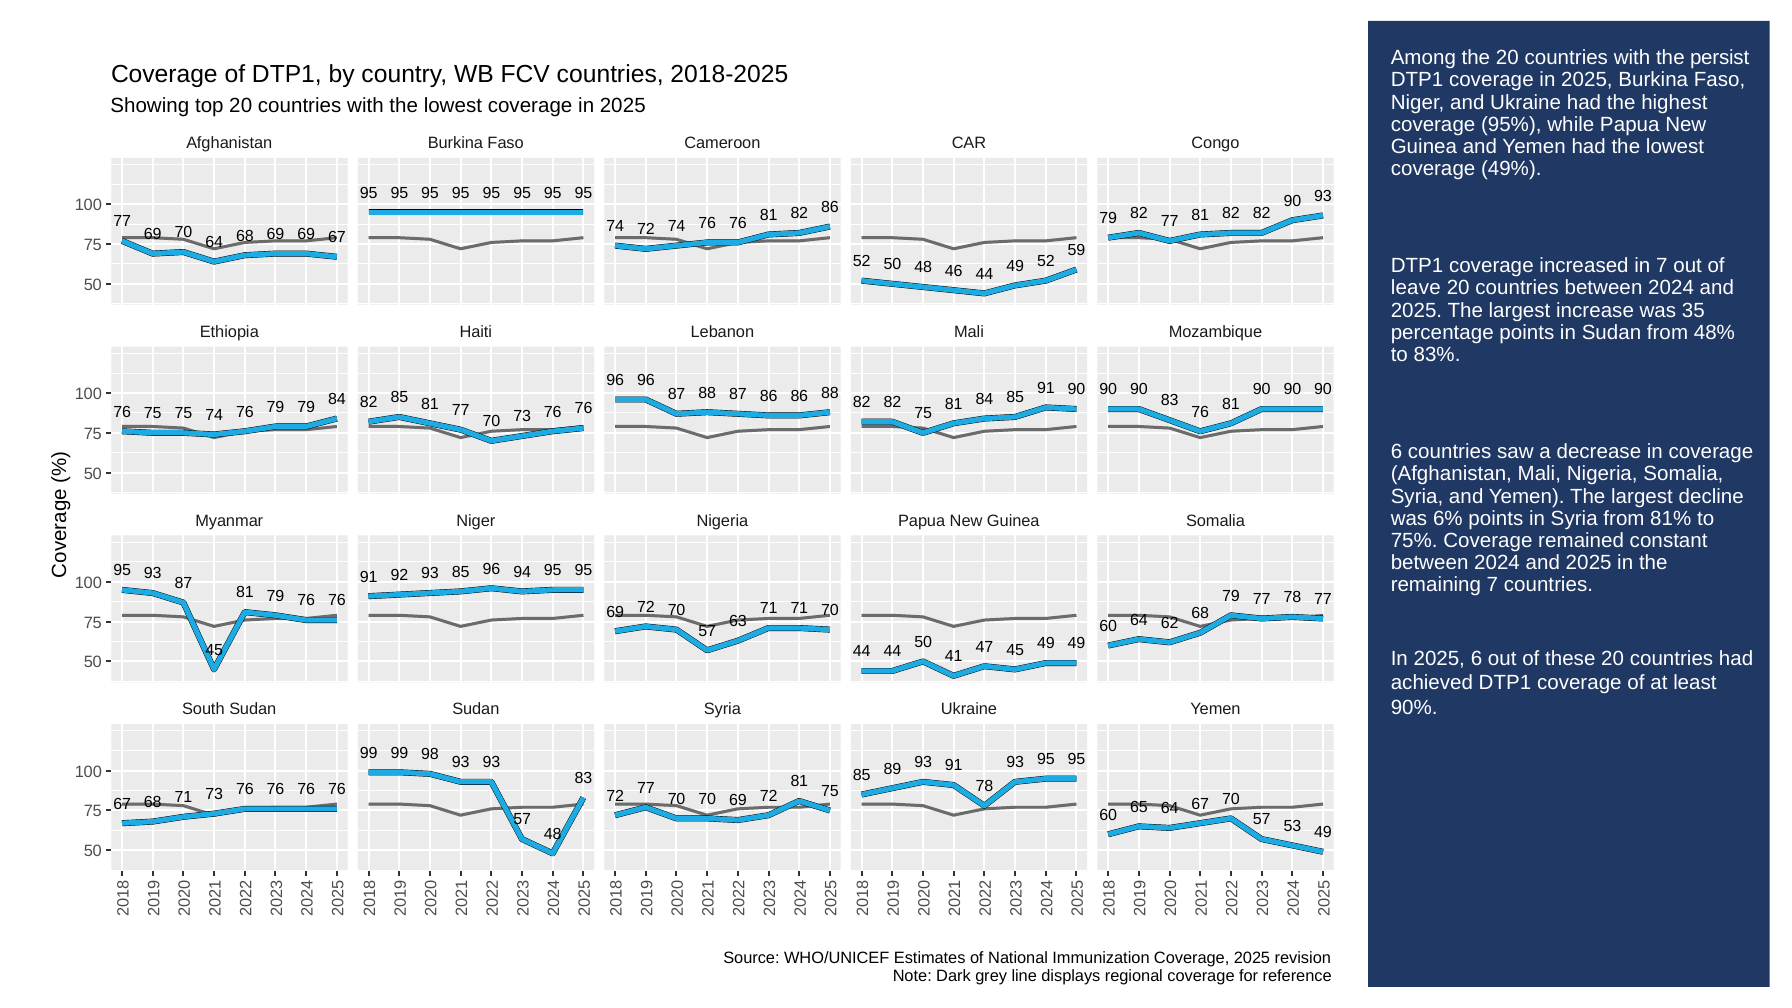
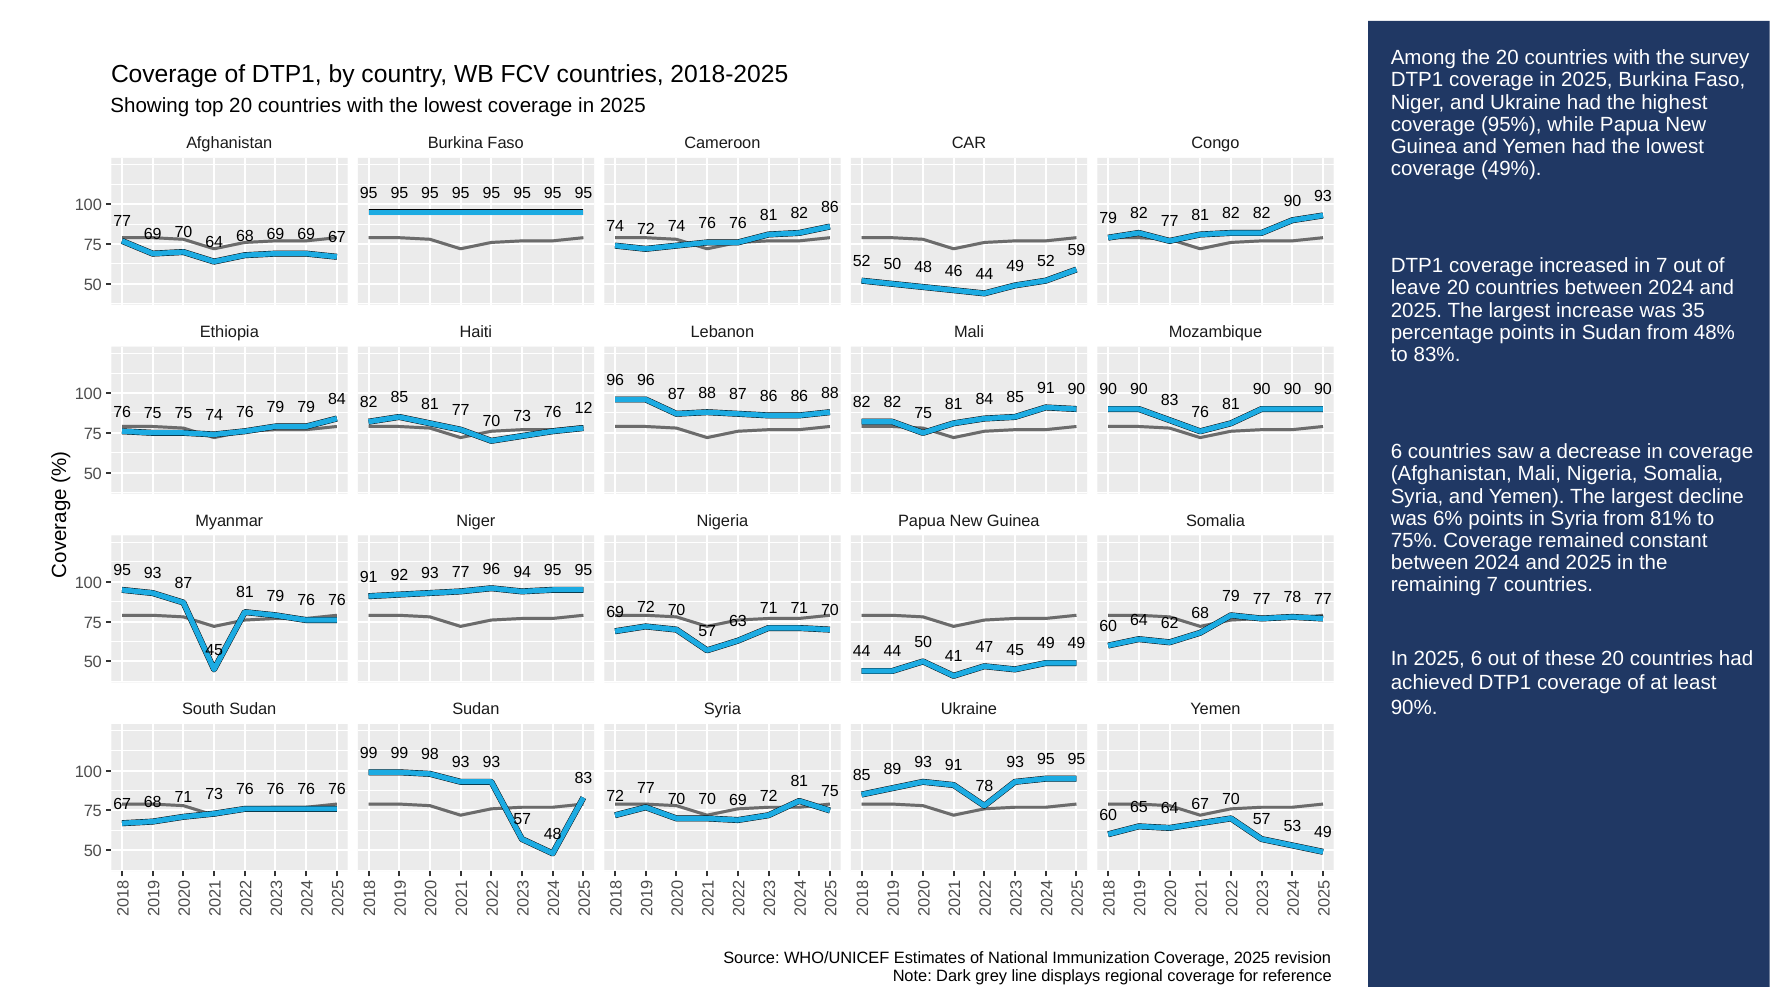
persist: persist -> survey
70 73 76 76: 76 -> 12
93 85: 85 -> 77
